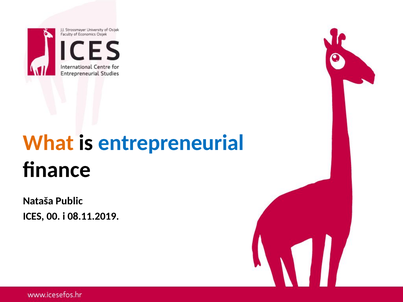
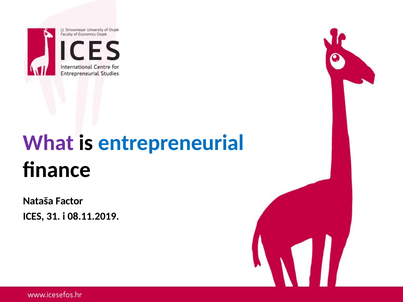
What colour: orange -> purple
Public: Public -> Factor
00: 00 -> 31
